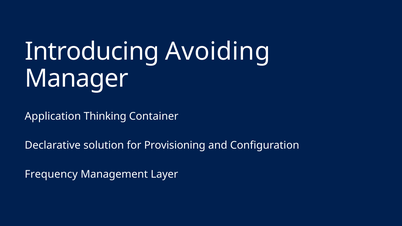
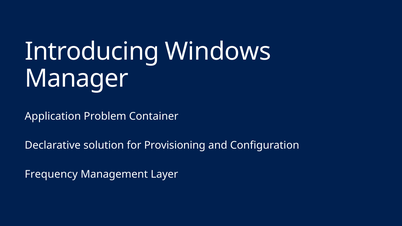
Avoiding: Avoiding -> Windows
Thinking: Thinking -> Problem
